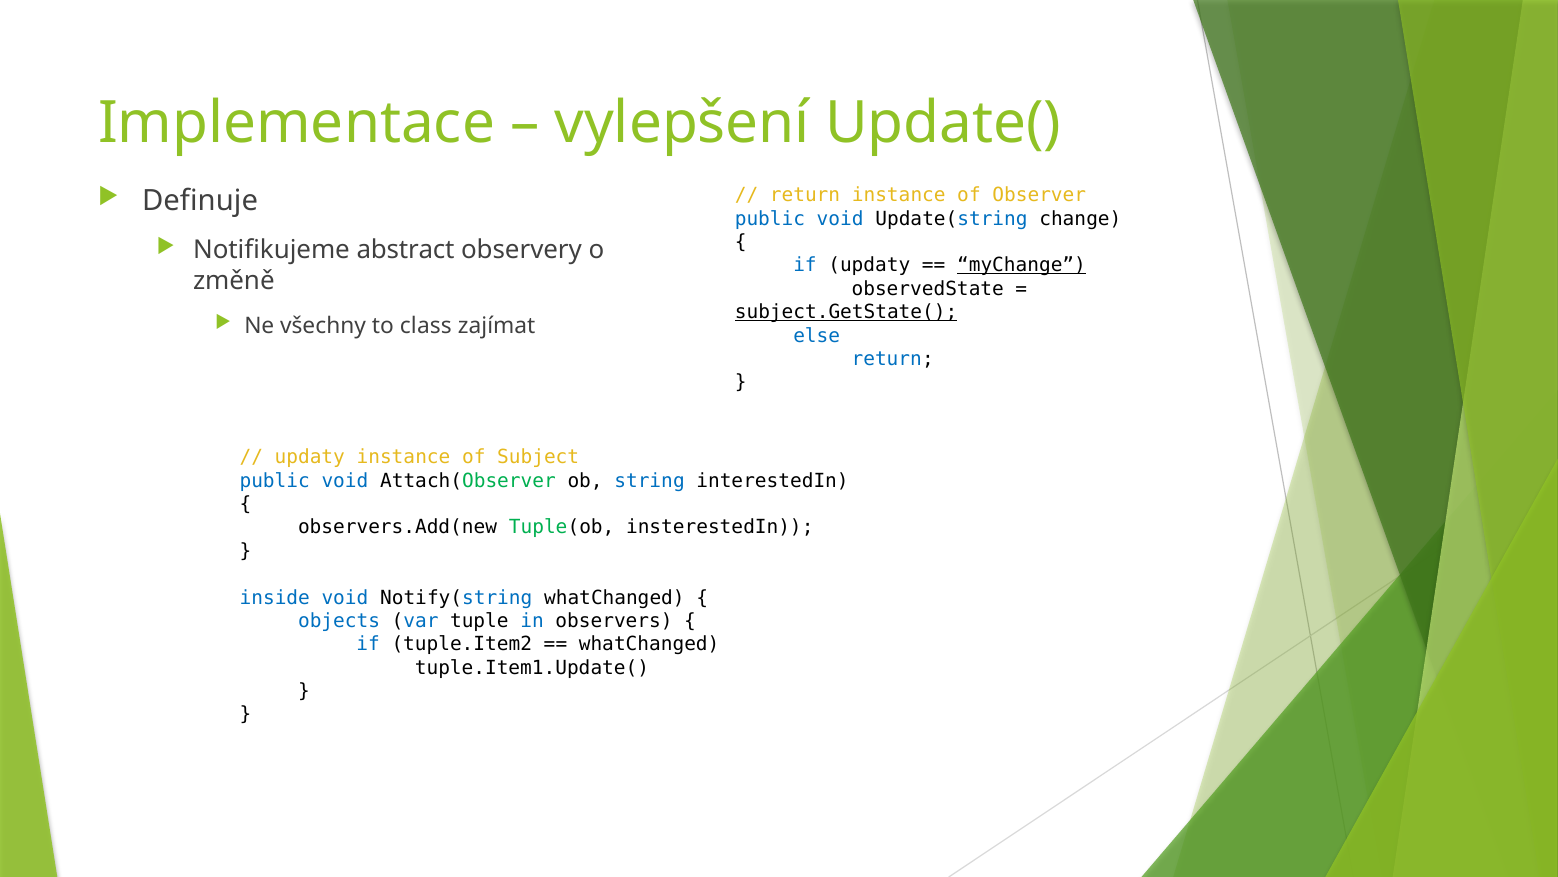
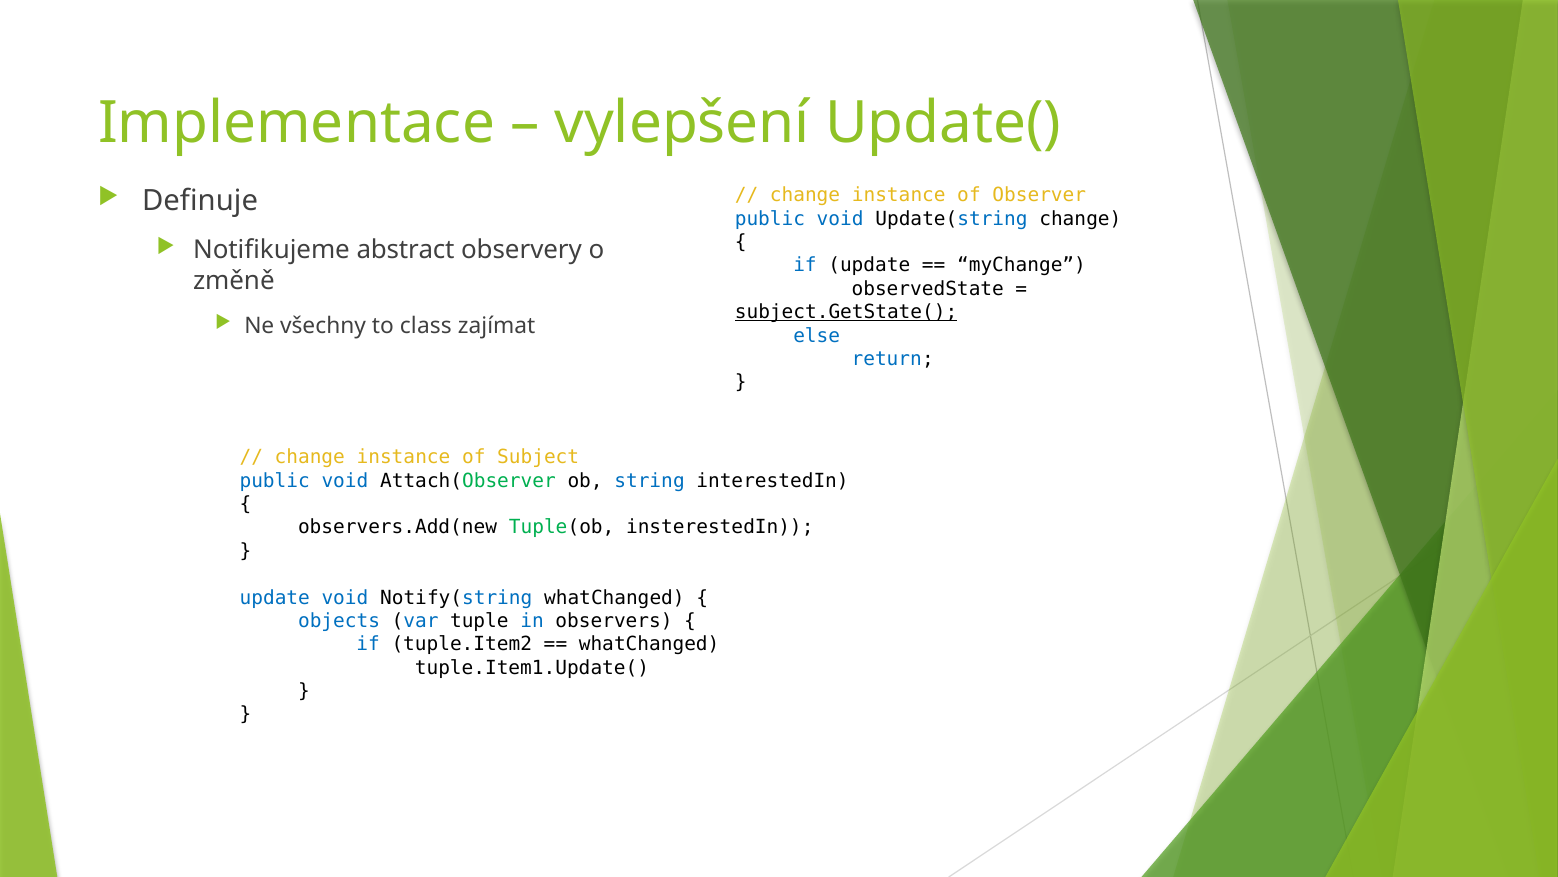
return at (805, 195): return -> change
if updaty: updaty -> update
myChange underline: present -> none
updaty at (310, 457): updaty -> change
inside at (275, 597): inside -> update
